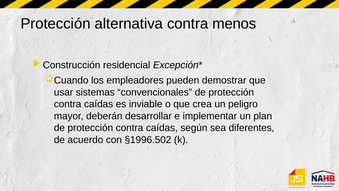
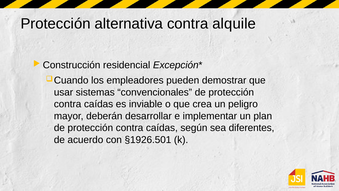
menos: menos -> alquile
§1996.502: §1996.502 -> §1926.501
